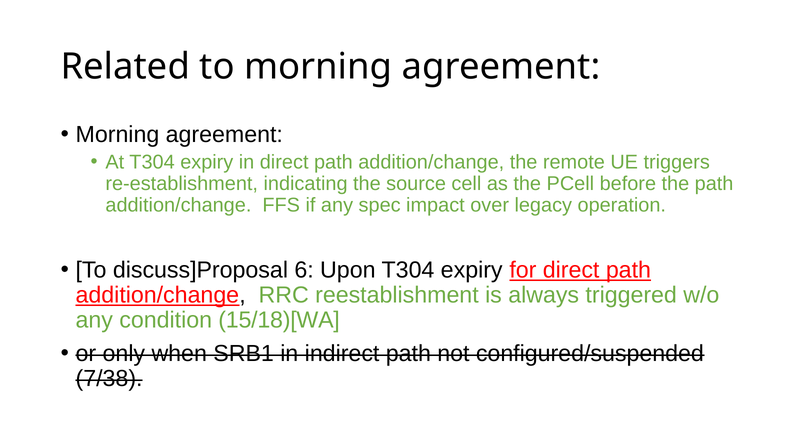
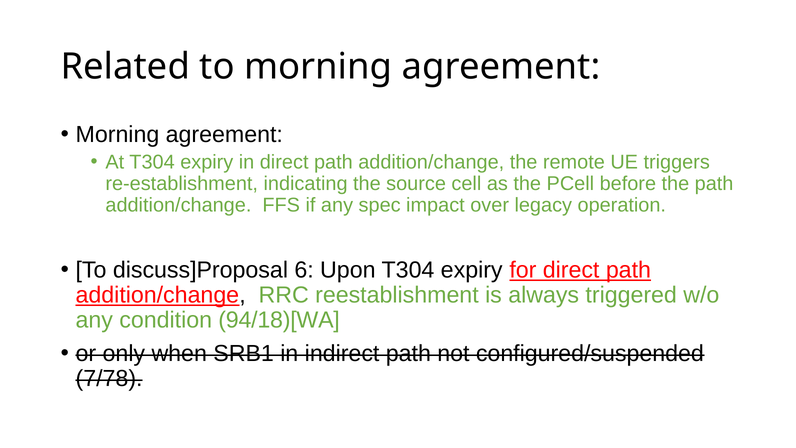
15/18)[WA: 15/18)[WA -> 94/18)[WA
7/38: 7/38 -> 7/78
